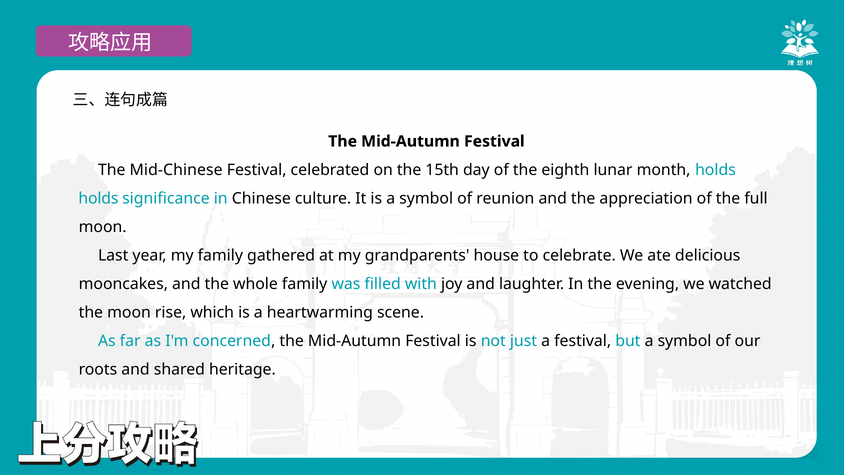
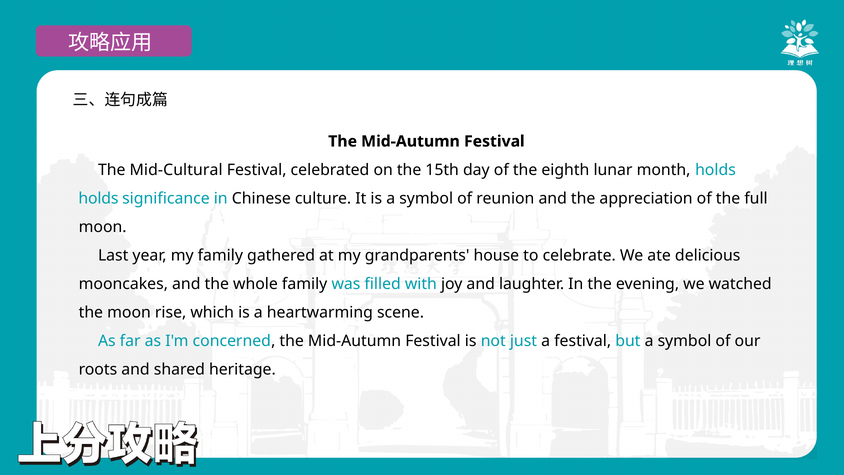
Mid-Chinese: Mid-Chinese -> Mid-Cultural
